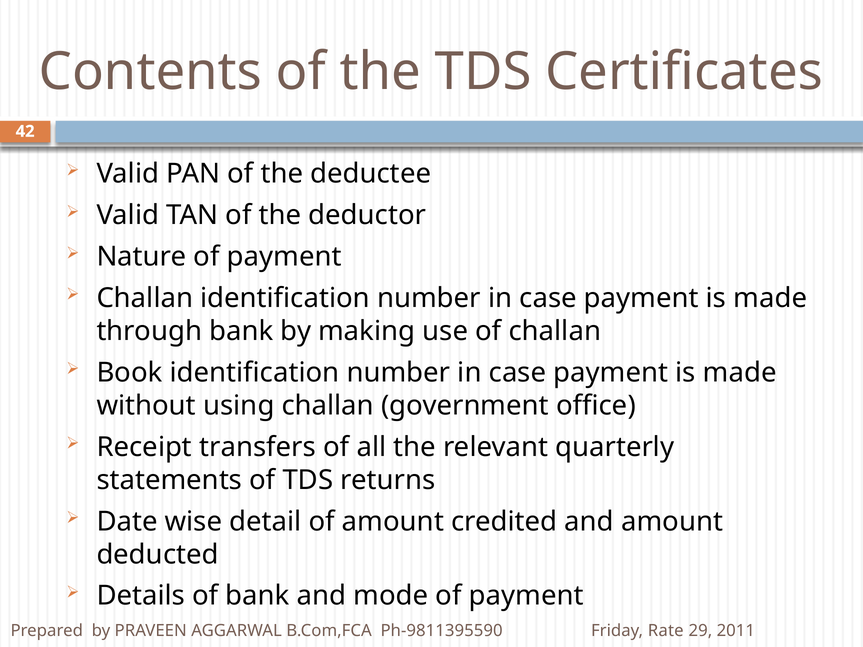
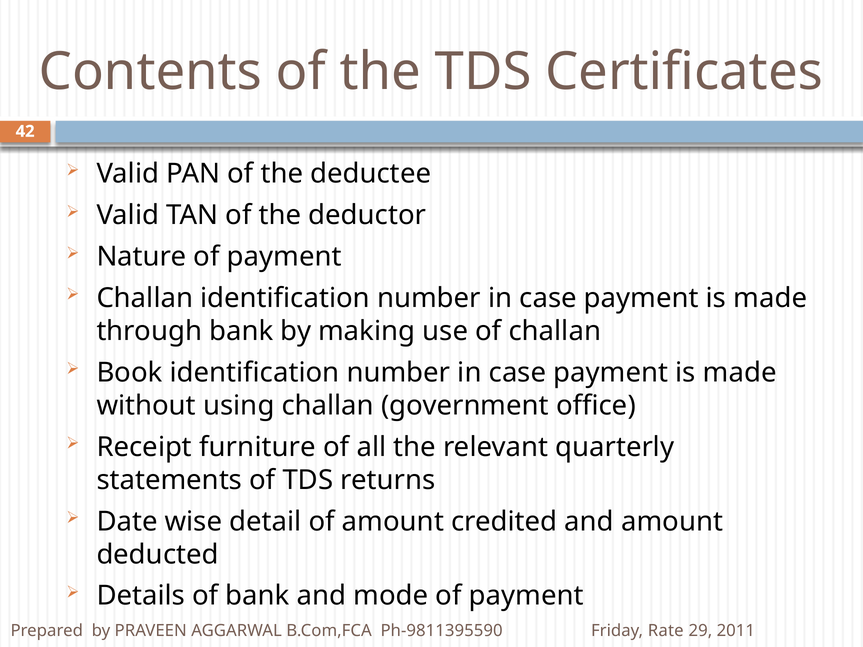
transfers: transfers -> furniture
